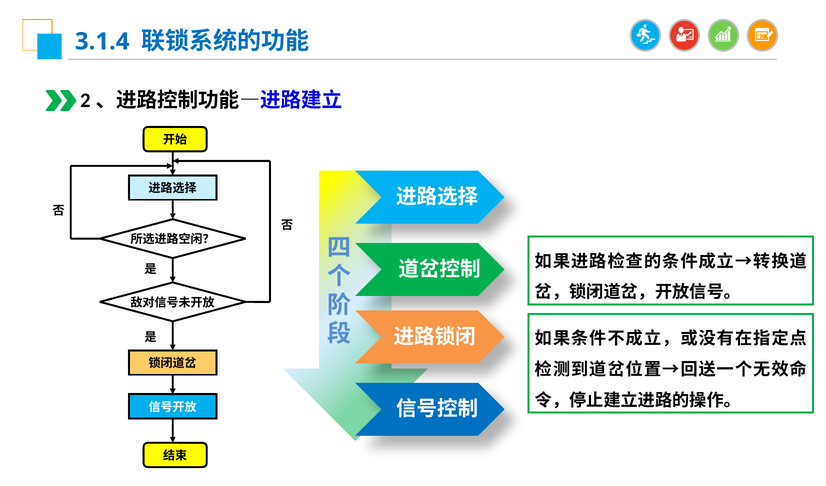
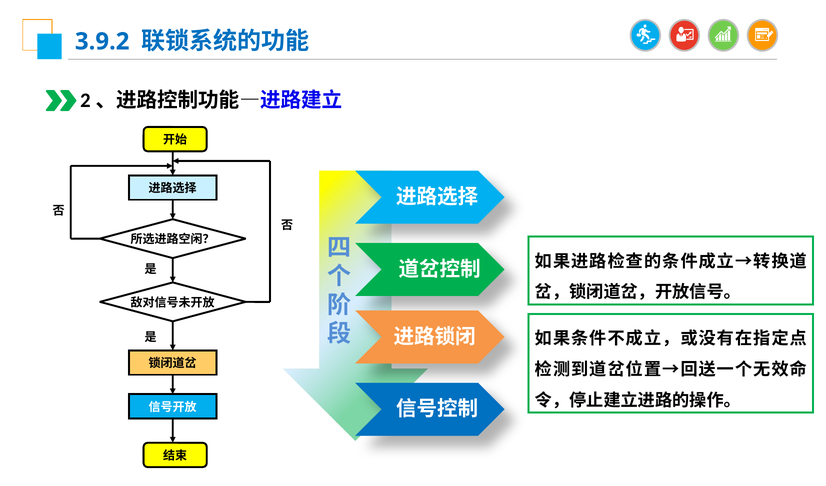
3.1.4: 3.1.4 -> 3.9.2
